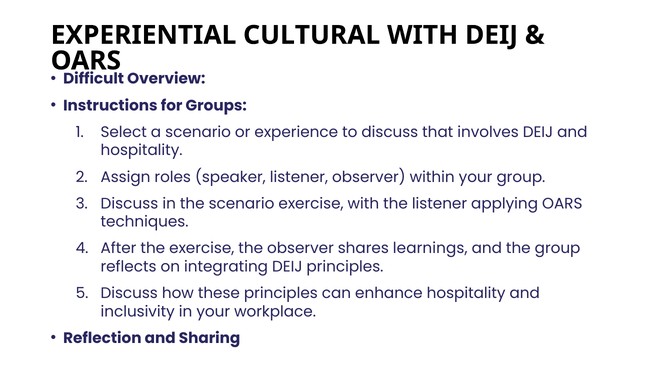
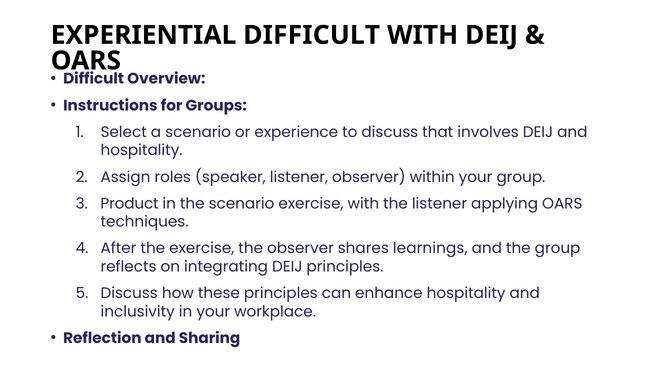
EXPERIENTIAL CULTURAL: CULTURAL -> DIFFICULT
Discuss at (129, 204): Discuss -> Product
